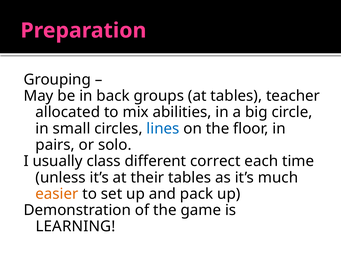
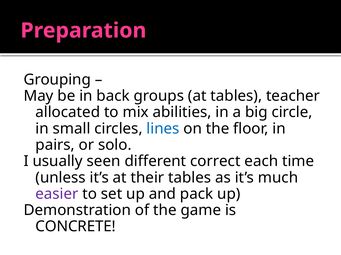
class: class -> seen
easier colour: orange -> purple
LEARNING: LEARNING -> CONCRETE
